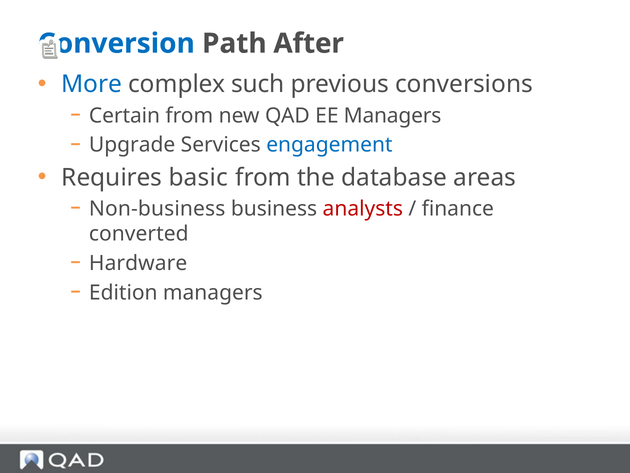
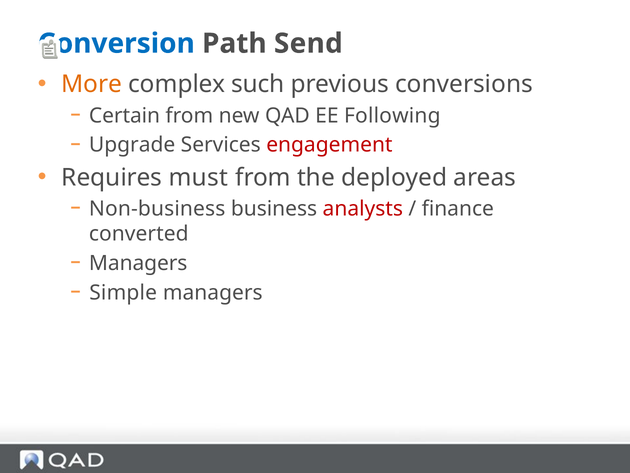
After: After -> Send
More colour: blue -> orange
EE Managers: Managers -> Following
engagement colour: blue -> red
basic: basic -> must
database: database -> deployed
Hardware at (138, 263): Hardware -> Managers
Edition: Edition -> Simple
